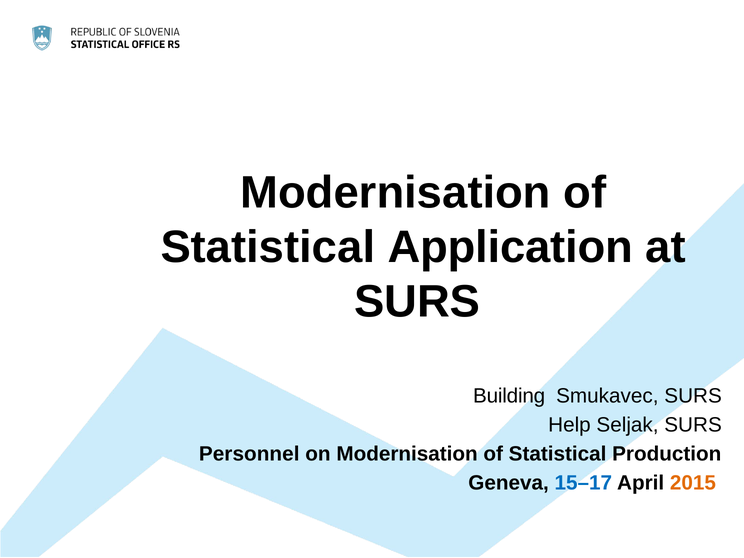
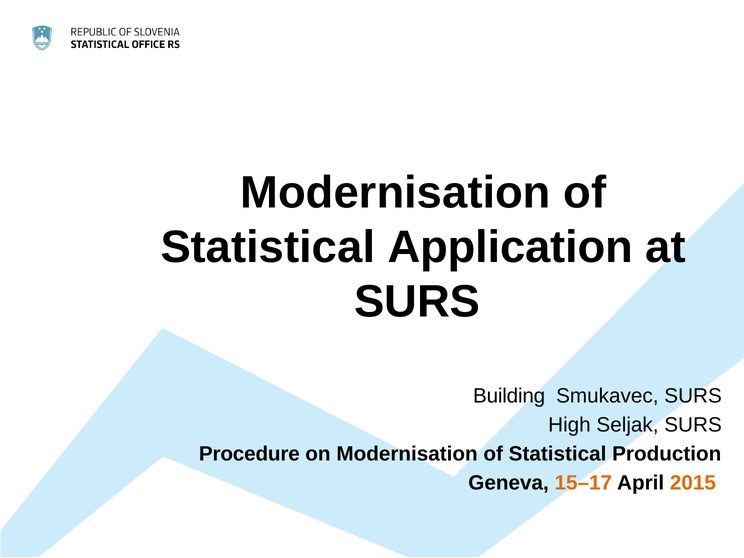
Help: Help -> High
Personnel: Personnel -> Procedure
15–17 colour: blue -> orange
